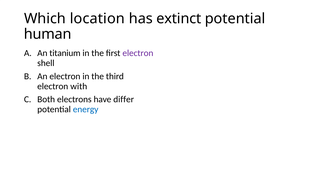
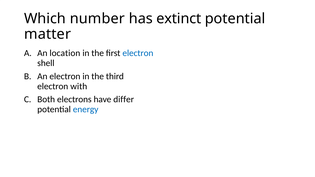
location: location -> number
human: human -> matter
titanium: titanium -> location
electron at (138, 53) colour: purple -> blue
